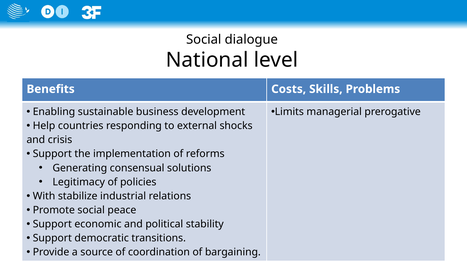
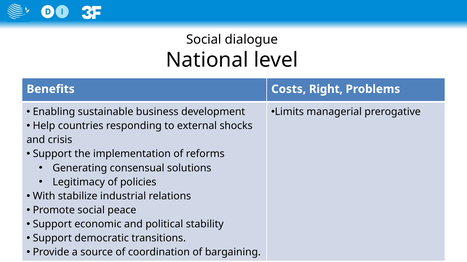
Skills: Skills -> Right
